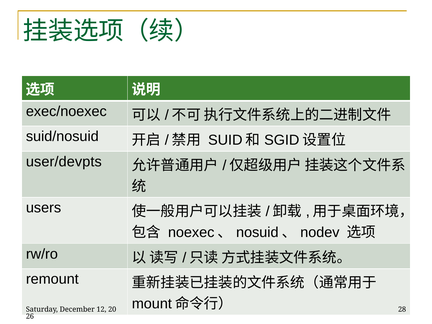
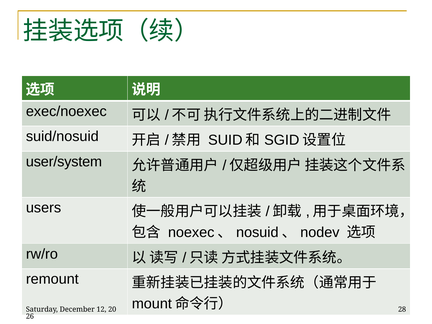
user/devpts: user/devpts -> user/system
